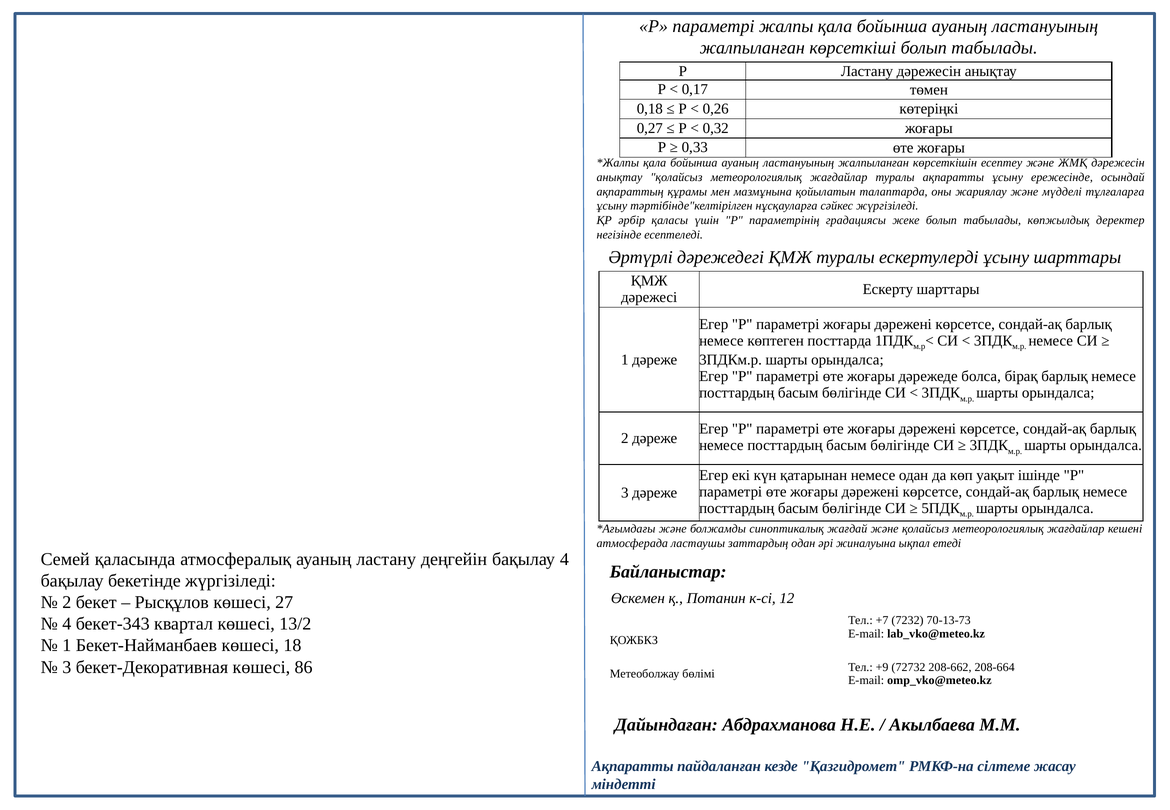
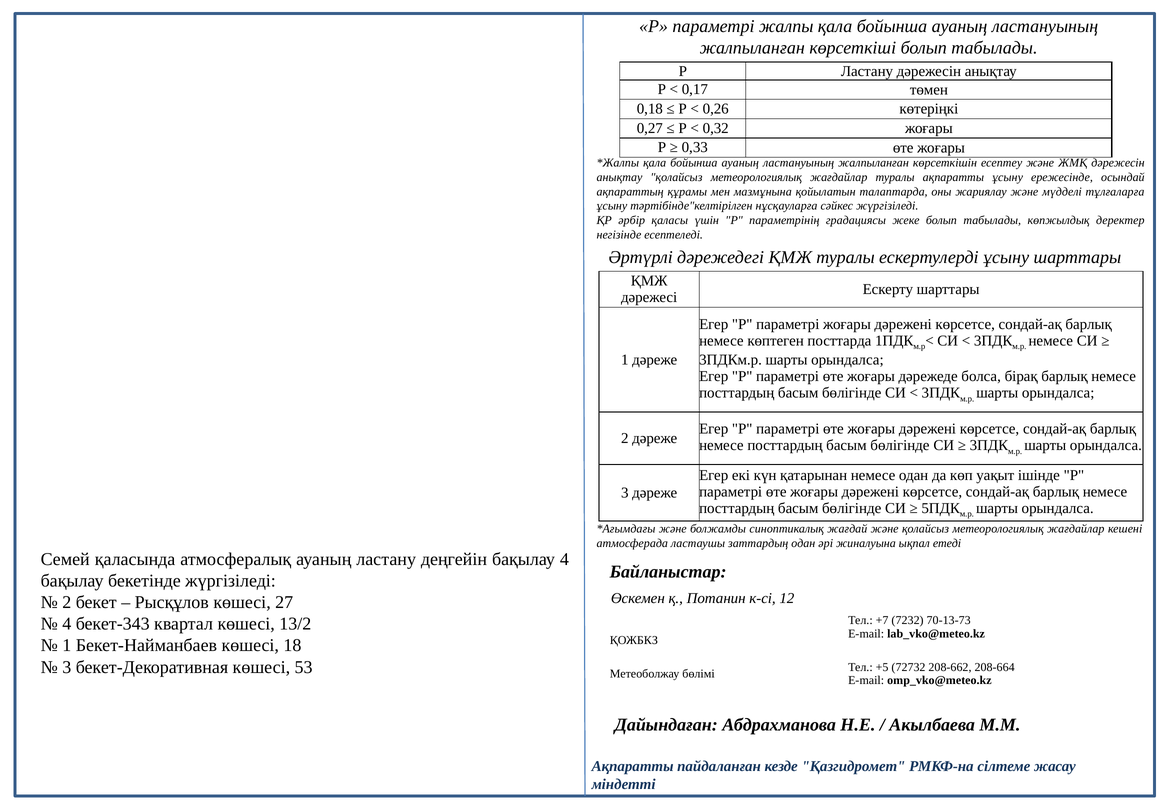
86: 86 -> 53
+9: +9 -> +5
